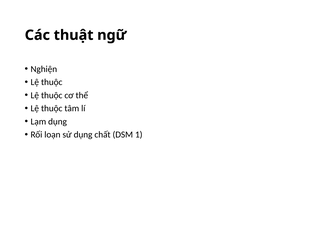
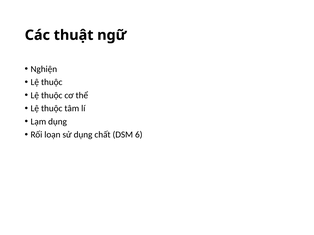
1: 1 -> 6
